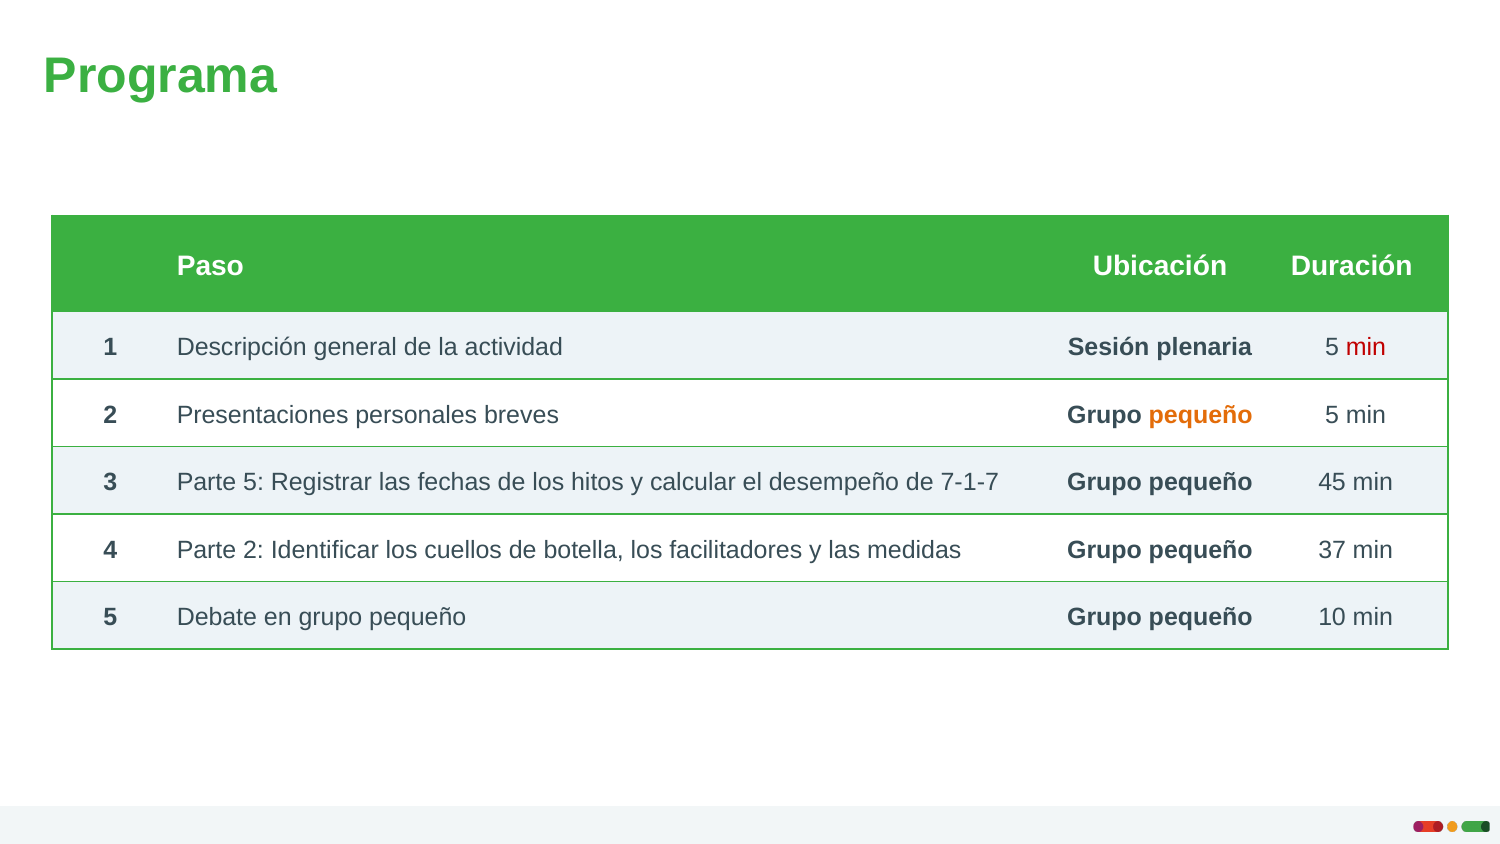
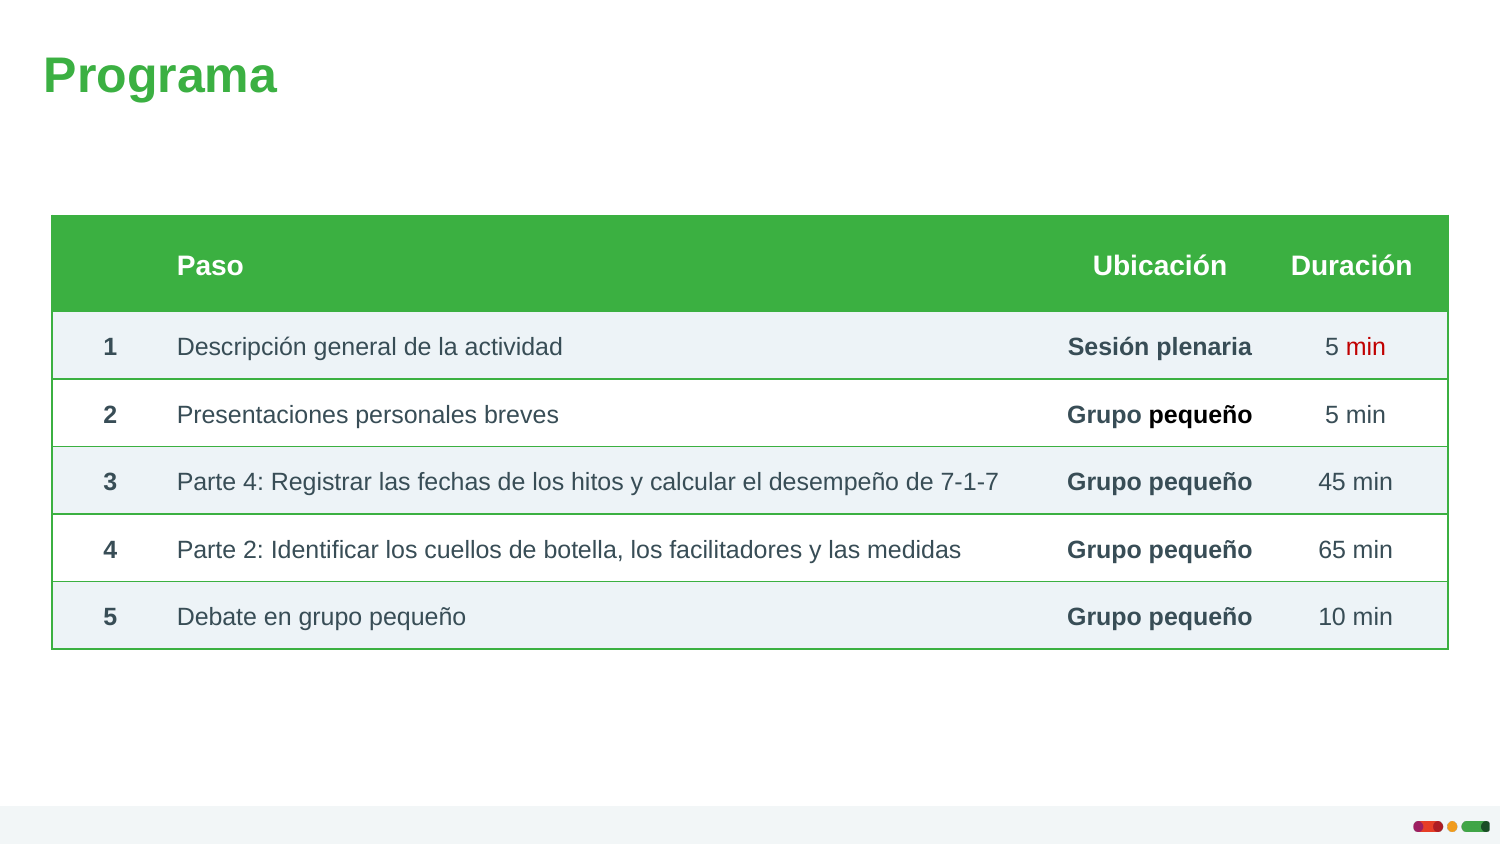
pequeño at (1201, 415) colour: orange -> black
Parte 5: 5 -> 4
37: 37 -> 65
